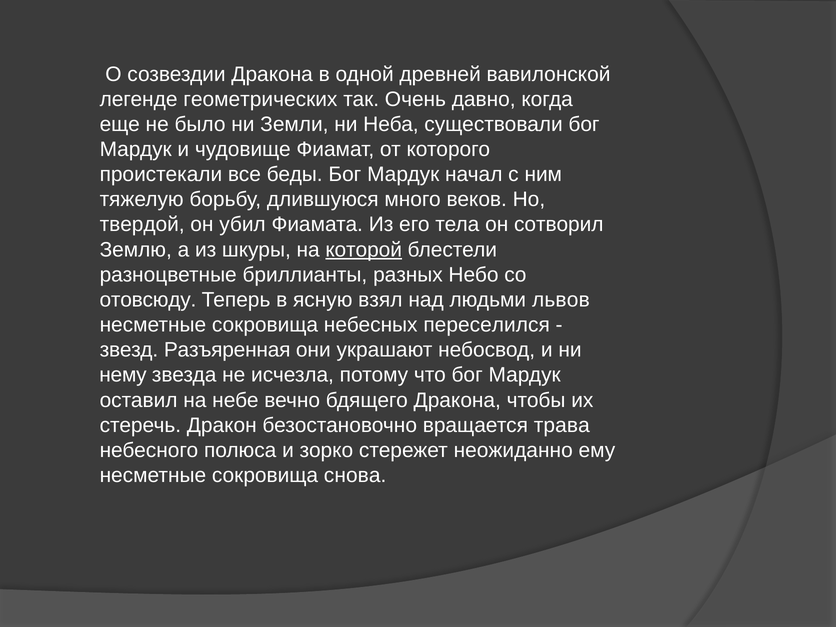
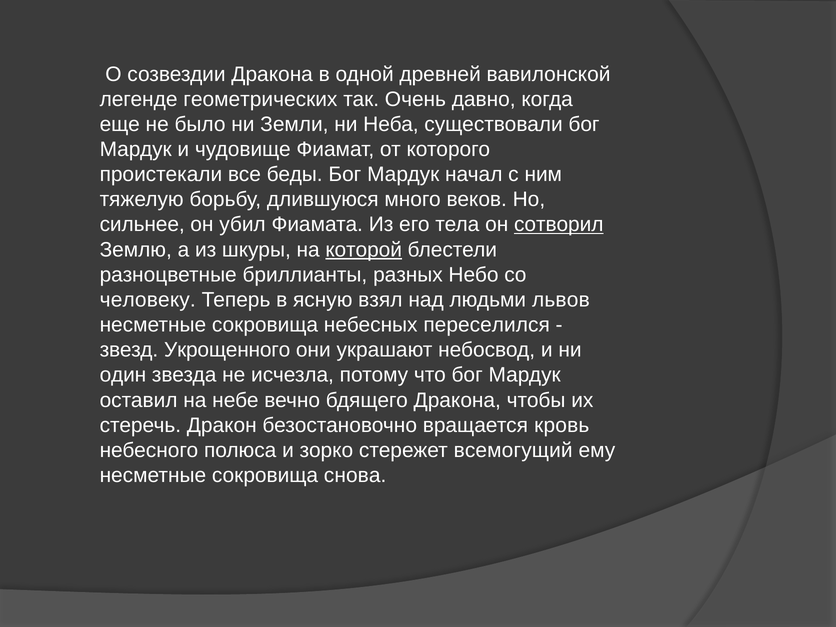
твердой: твердой -> сильнее
сотворил underline: none -> present
отовсюду: отовсюду -> человеку
Разъяренная: Разъяренная -> Укрощенного
нему: нему -> один
трава: трава -> кровь
неожиданно: неожиданно -> всемогущий
